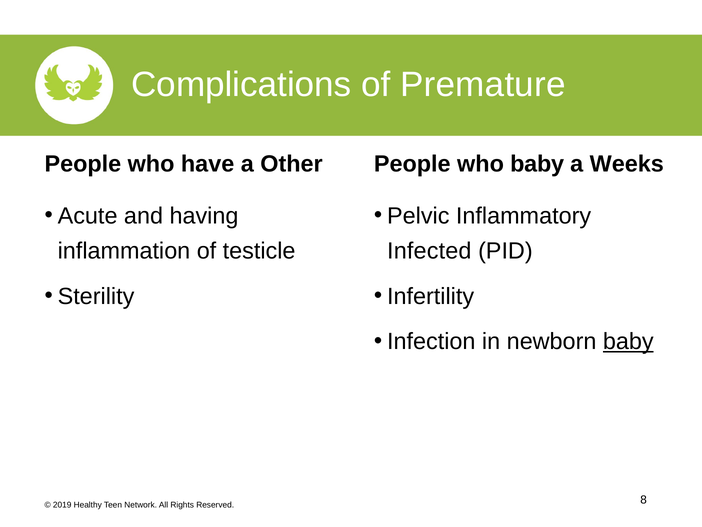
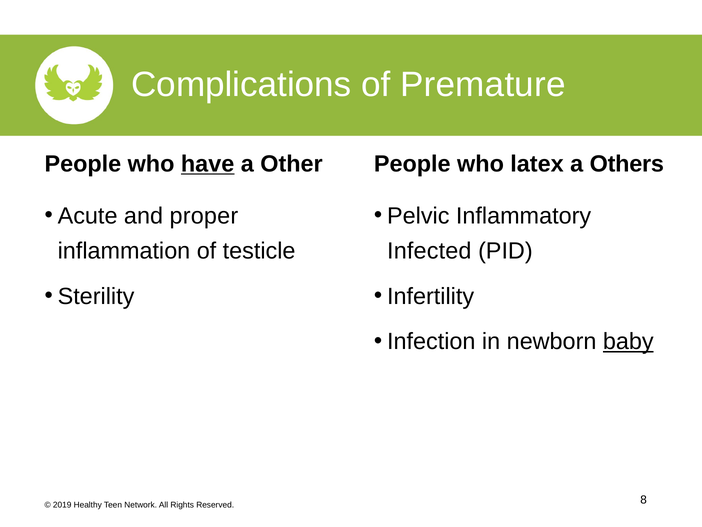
have underline: none -> present
who baby: baby -> latex
Weeks: Weeks -> Others
having: having -> proper
